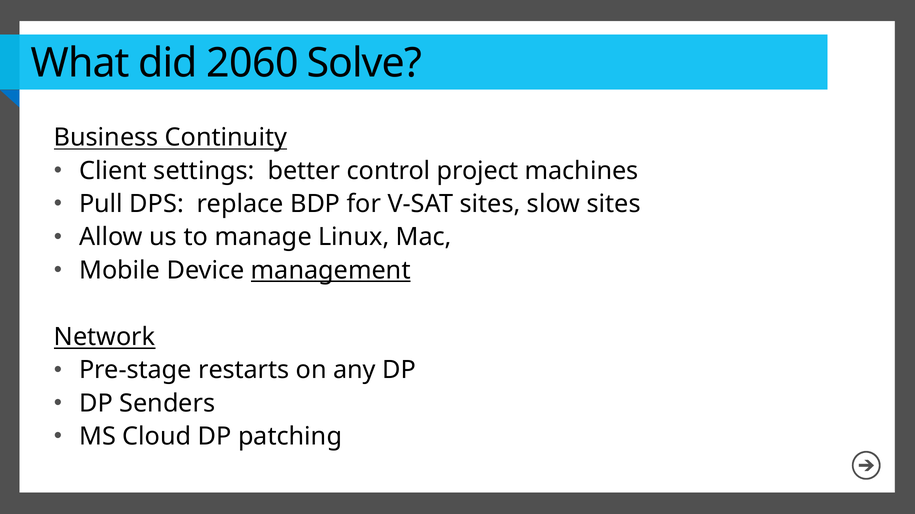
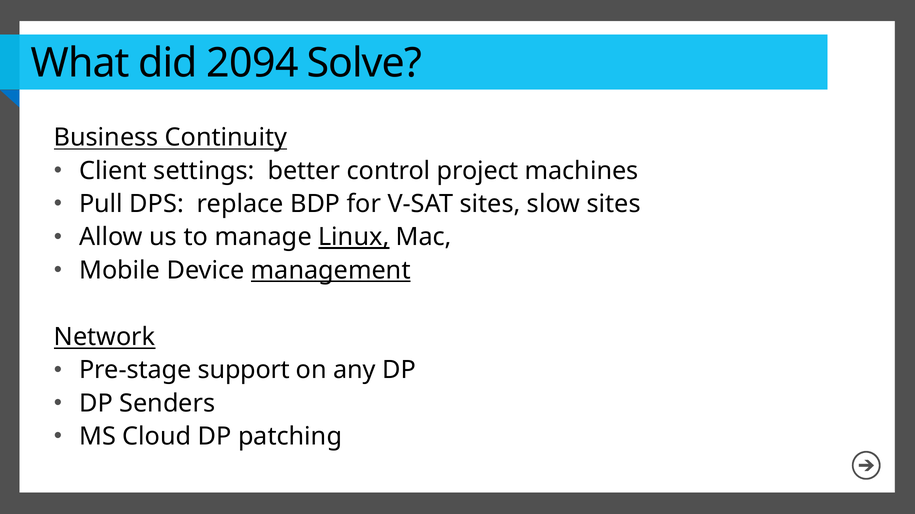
2060: 2060 -> 2094
Linux underline: none -> present
restarts: restarts -> support
